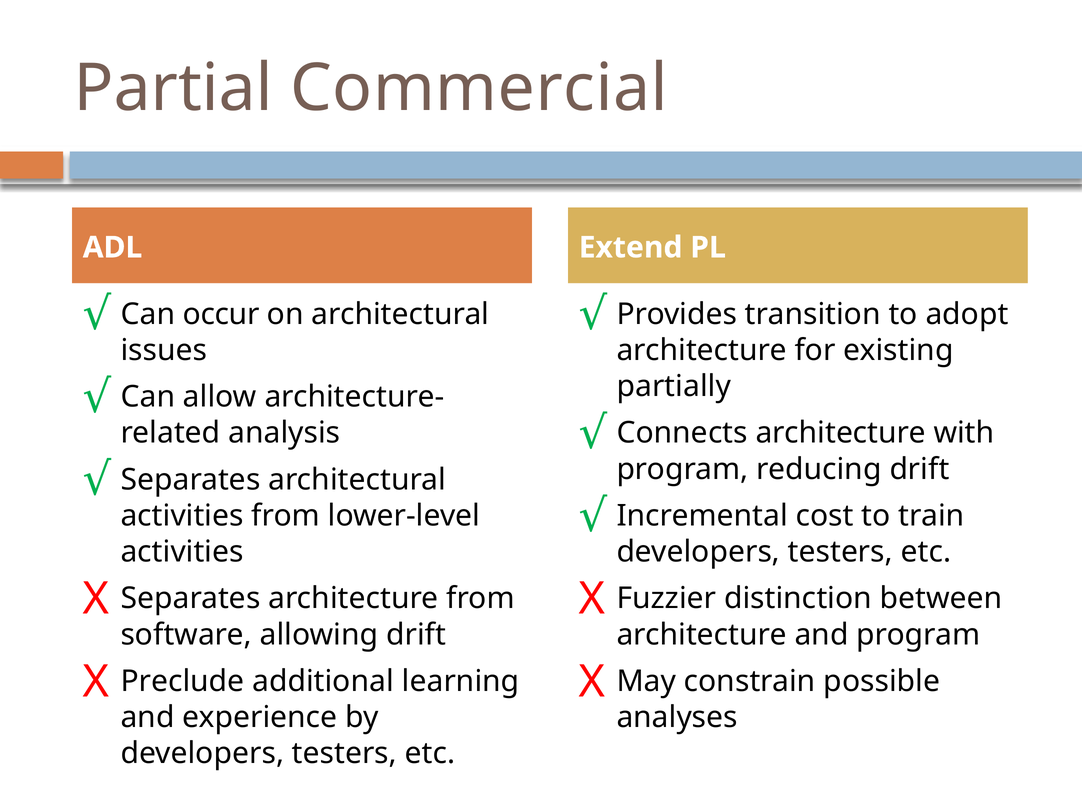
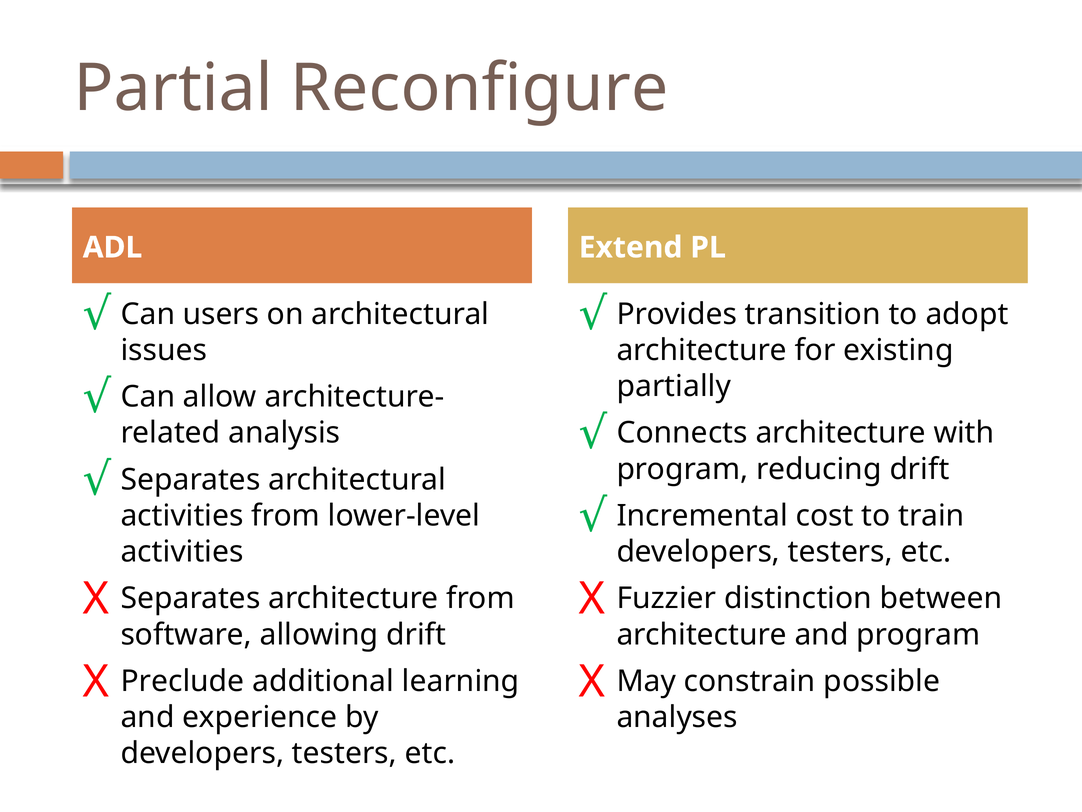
Commercial: Commercial -> Reconfigure
occur: occur -> users
